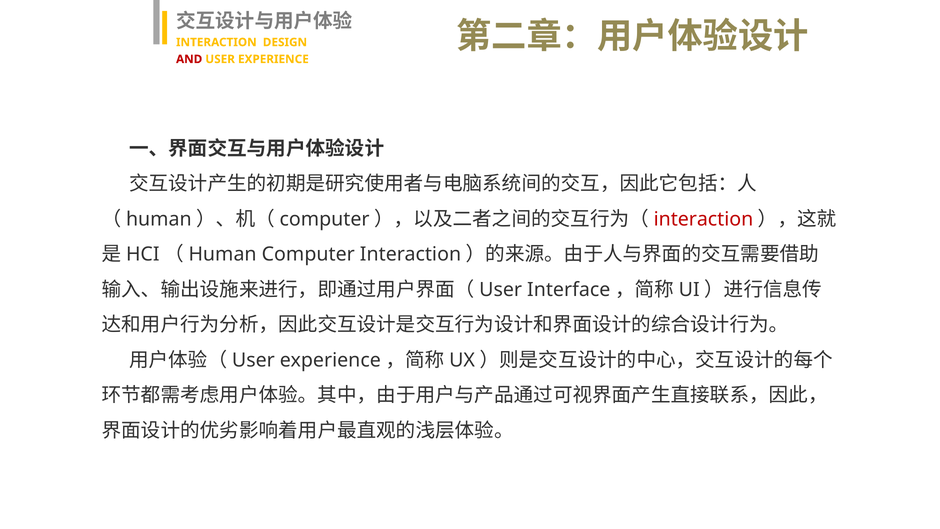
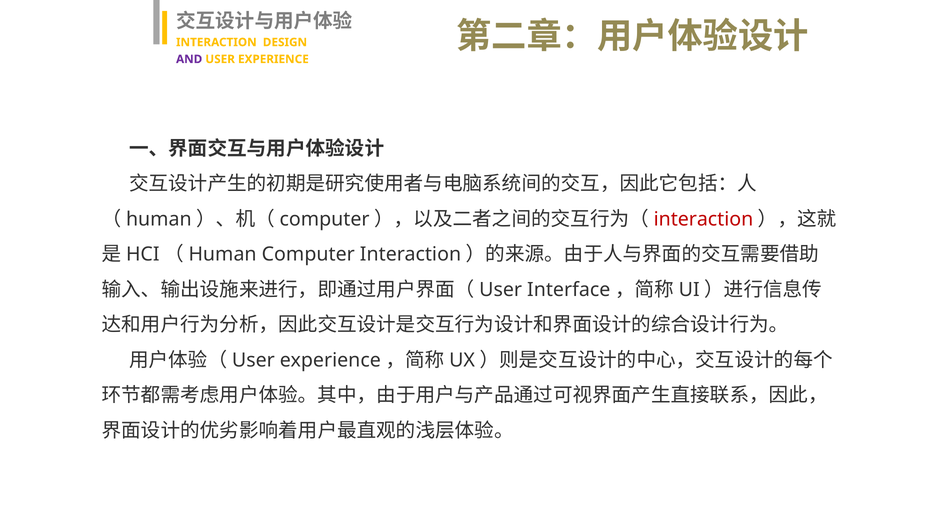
AND colour: red -> purple
